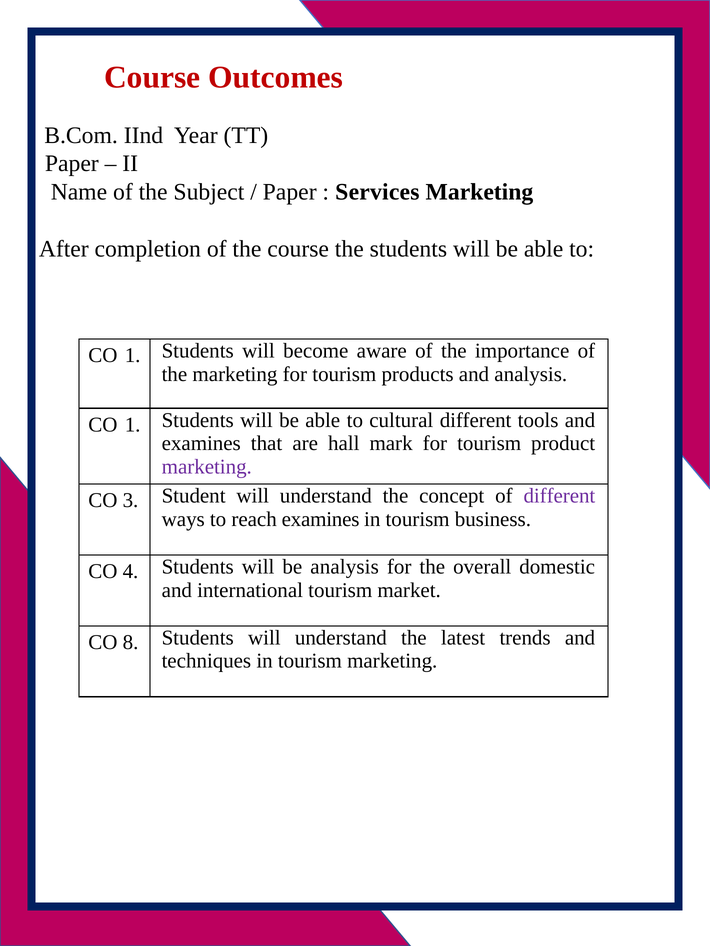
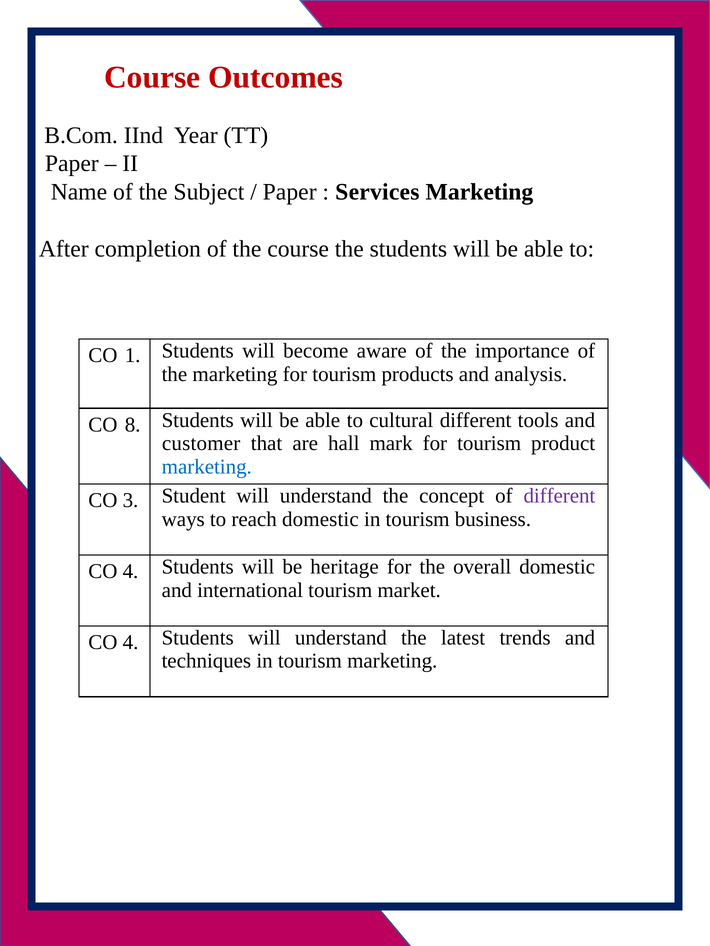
1 at (133, 425): 1 -> 8
examines at (201, 444): examines -> customer
marketing at (207, 467) colour: purple -> blue
reach examines: examines -> domestic
be analysis: analysis -> heritage
8 at (131, 643): 8 -> 4
